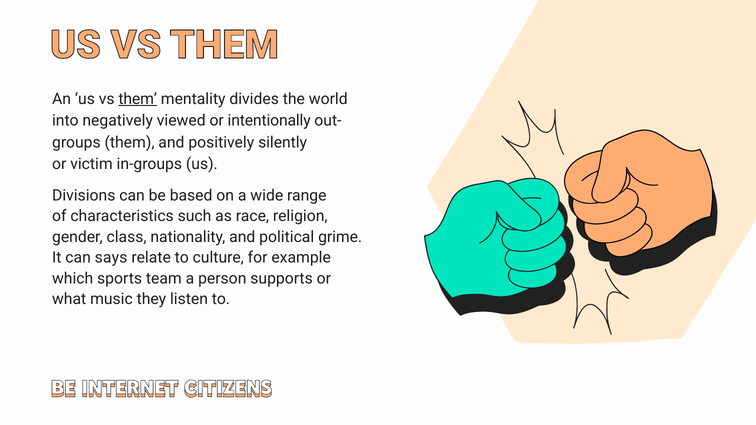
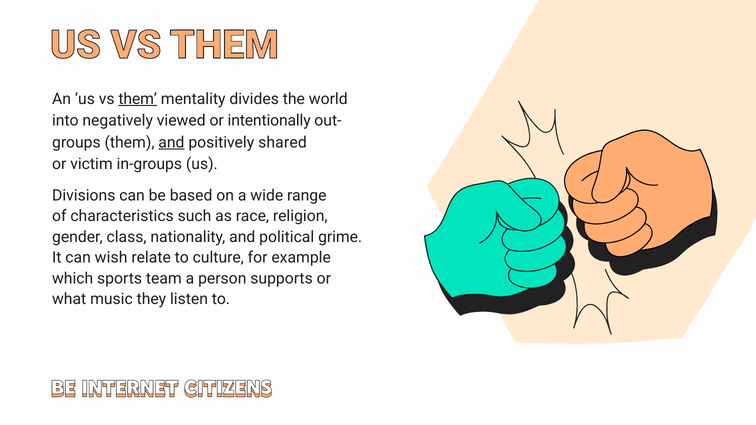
and at (171, 142) underline: none -> present
silently: silently -> shared
says: says -> wish
